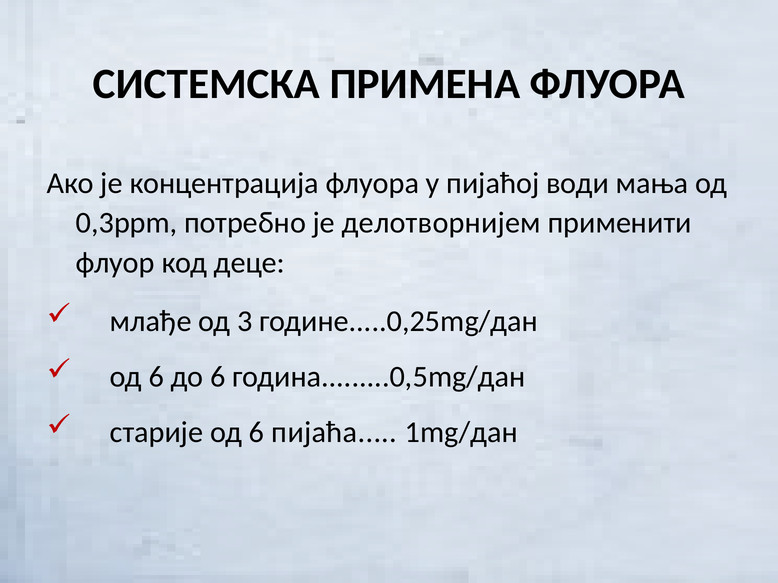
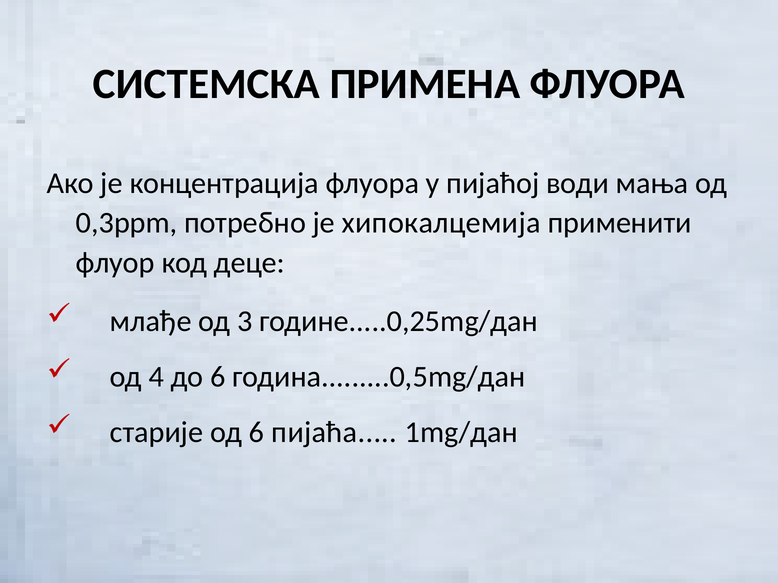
делотворнијем: делотворнијем -> хипокалцемија
6 at (156, 377): 6 -> 4
